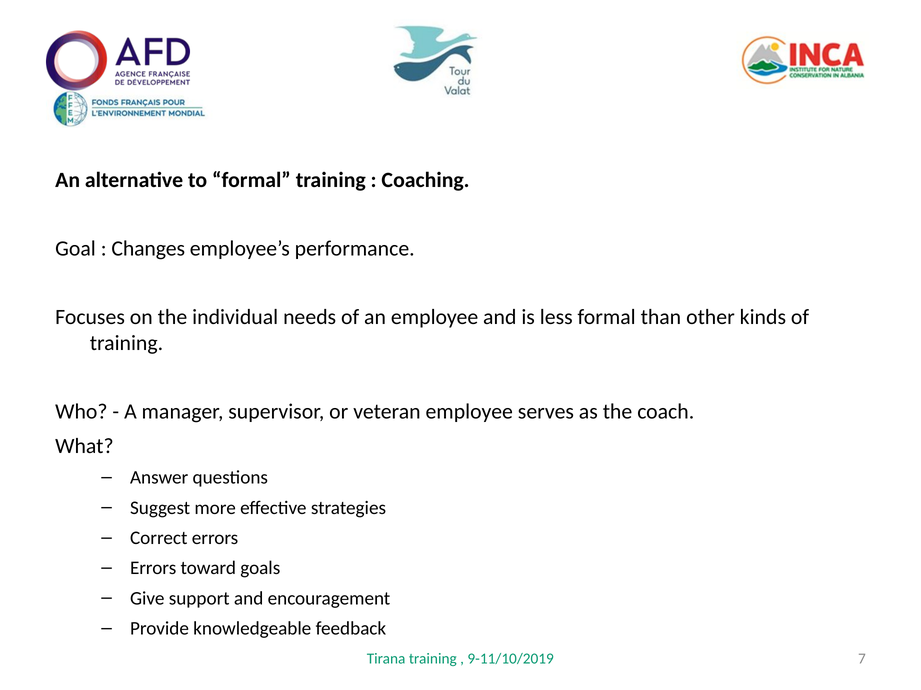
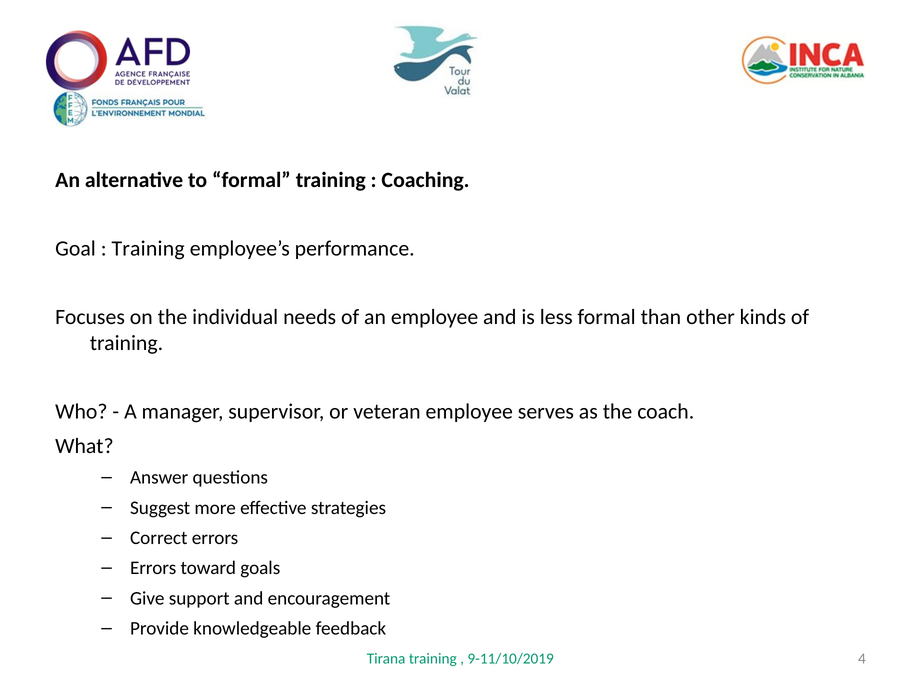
Changes at (148, 249): Changes -> Training
7: 7 -> 4
